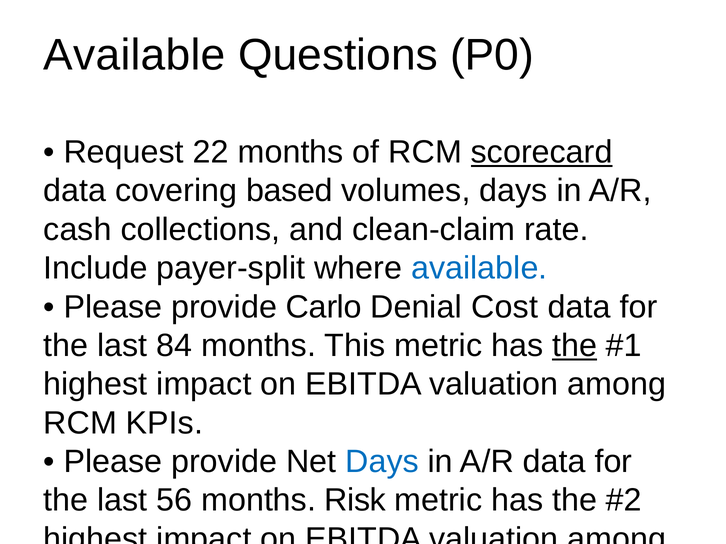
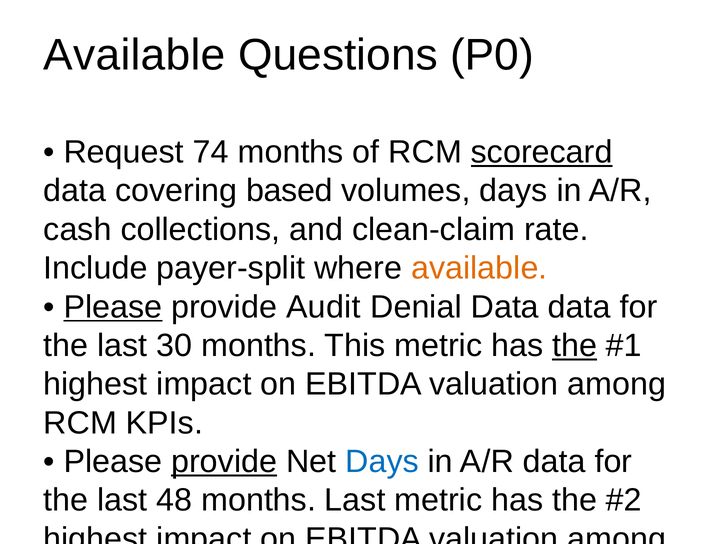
22: 22 -> 74
available at (479, 268) colour: blue -> orange
Please at (113, 307) underline: none -> present
Carlo: Carlo -> Audit
Denial Cost: Cost -> Data
84: 84 -> 30
provide at (224, 462) underline: none -> present
56: 56 -> 48
months Risk: Risk -> Last
